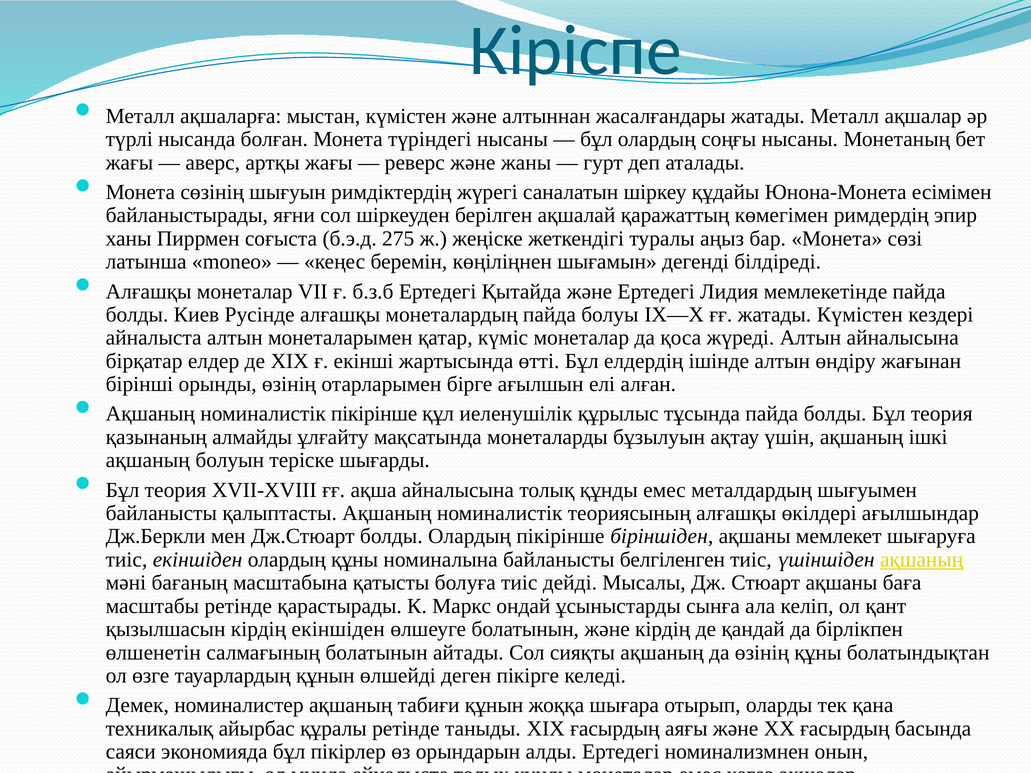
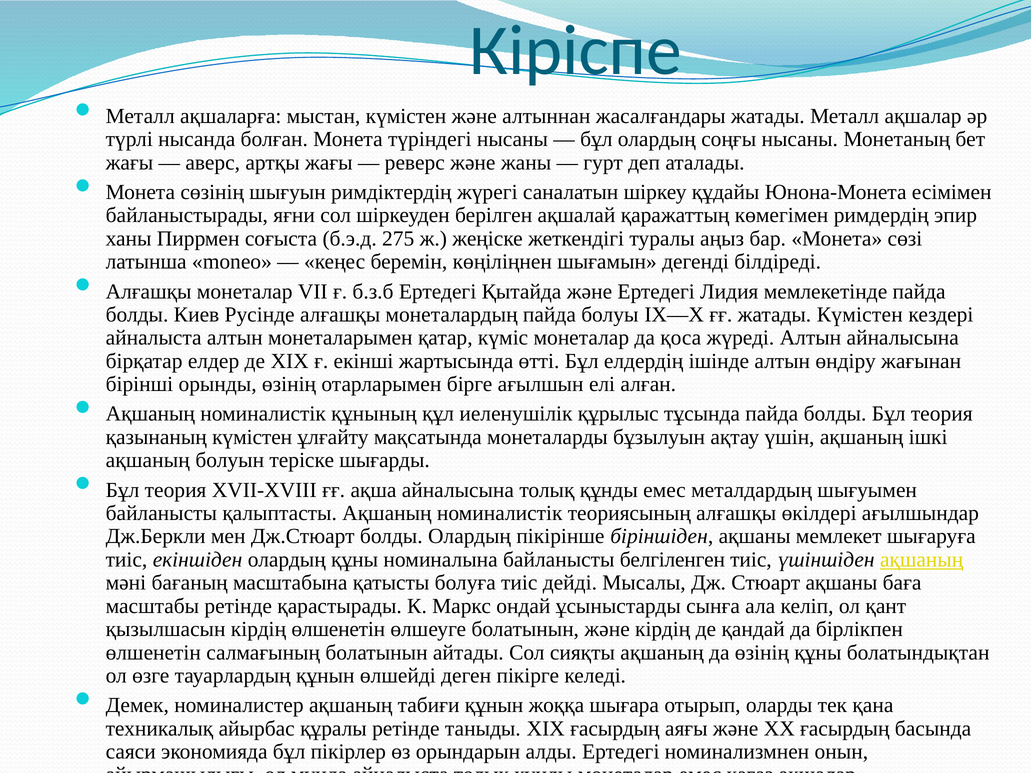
номиналистік пікірінше: пікірінше -> құнының
қазынаның алмайды: алмайды -> күмістен
кірдің екіншіден: екіншіден -> өлшенетін
